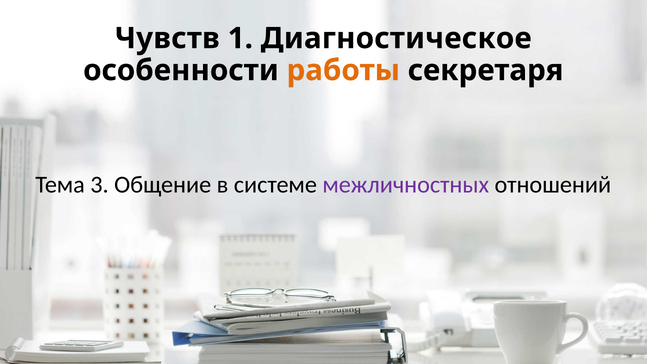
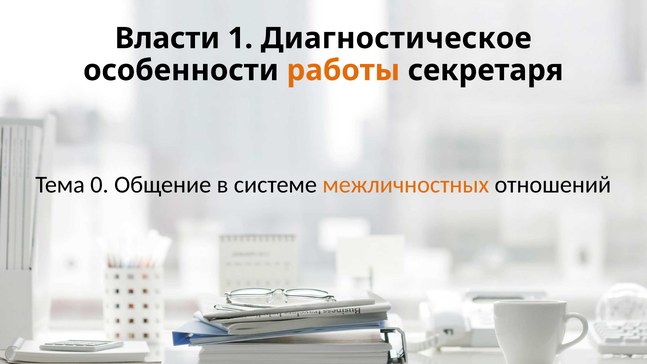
Чувств: Чувств -> Власти
3: 3 -> 0
межличностных colour: purple -> orange
